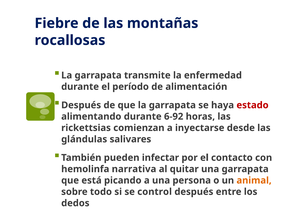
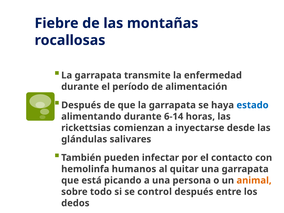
estado colour: red -> blue
6-92: 6-92 -> 6-14
narrativa: narrativa -> humanos
